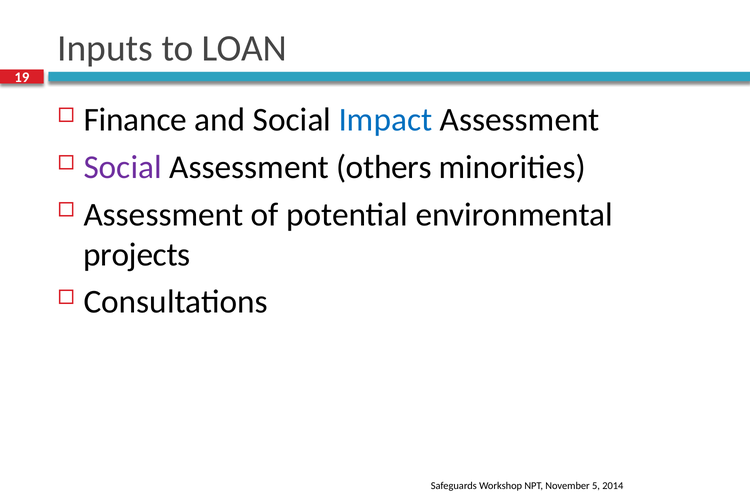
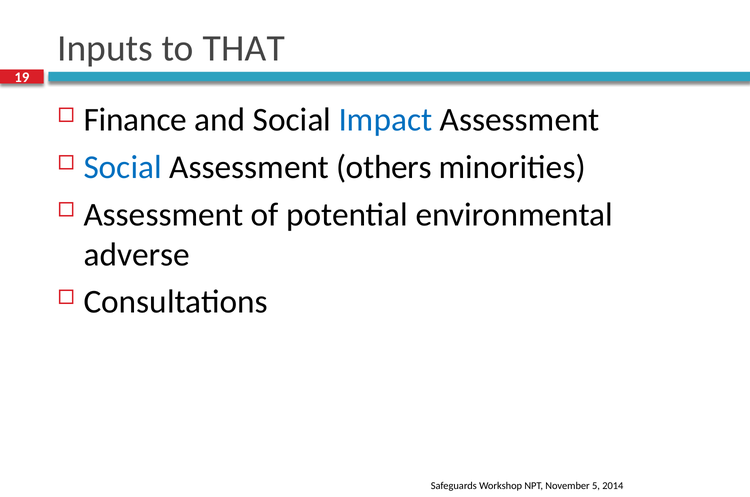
LOAN: LOAN -> THAT
Social at (123, 167) colour: purple -> blue
projects: projects -> adverse
